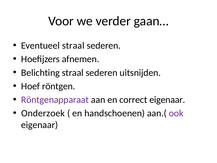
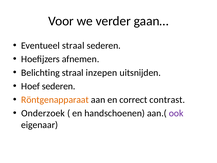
sederen at (102, 73): sederen -> inzepen
Hoef röntgen: röntgen -> sederen
Röntgenapparaat colour: purple -> orange
correct eigenaar: eigenaar -> contrast
